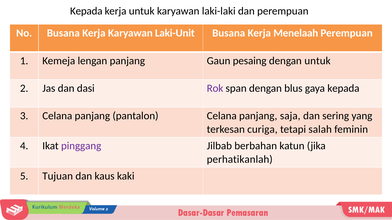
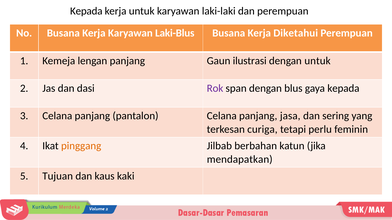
Laki-Unit: Laki-Unit -> Laki-Blus
Menelaah: Menelaah -> Diketahui
pesaing: pesaing -> ilustrasi
saja: saja -> jasa
salah: salah -> perlu
pinggang colour: purple -> orange
perhatikanlah: perhatikanlah -> mendapatkan
